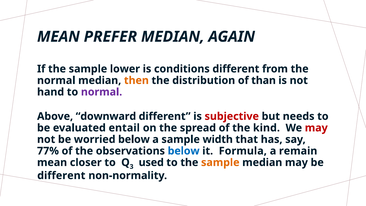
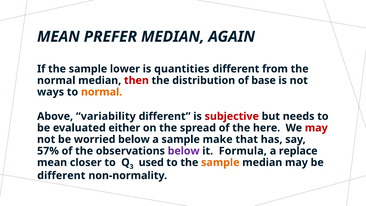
conditions: conditions -> quantities
then colour: orange -> red
than: than -> base
hand: hand -> ways
normal at (102, 92) colour: purple -> orange
downward: downward -> variability
entail: entail -> either
kind: kind -> here
width: width -> make
77%: 77% -> 57%
below at (184, 151) colour: blue -> purple
remain: remain -> replace
